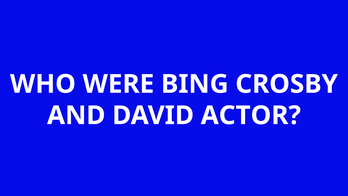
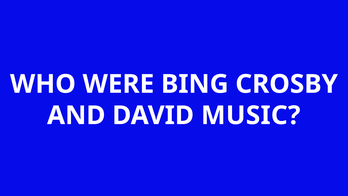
ACTOR: ACTOR -> MUSIC
